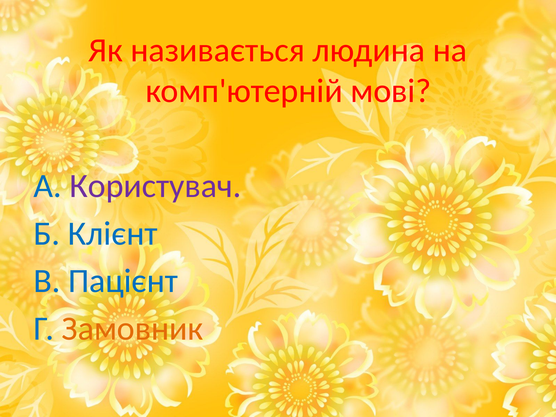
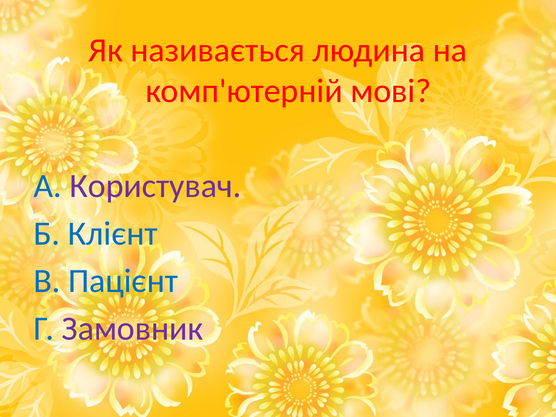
Замовник colour: orange -> purple
